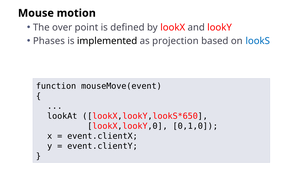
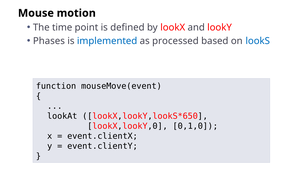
over: over -> time
implemented colour: black -> blue
projection: projection -> processed
